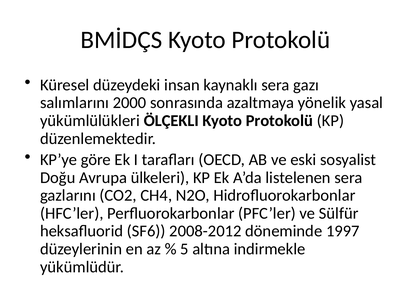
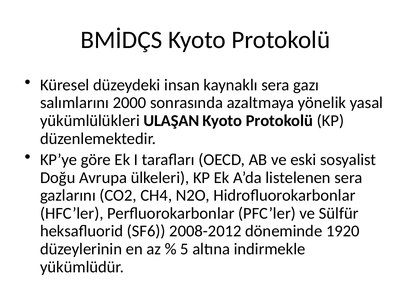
ÖLÇEKLI: ÖLÇEKLI -> ULAŞAN
1997: 1997 -> 1920
